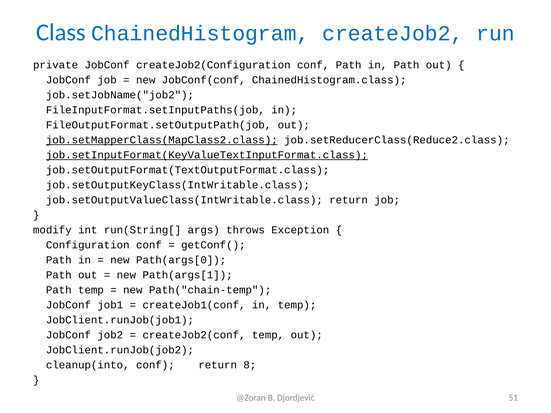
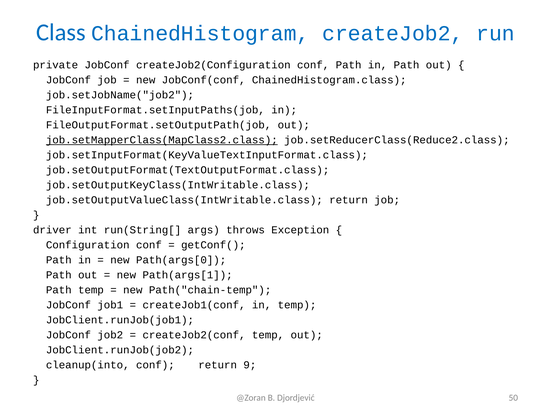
job.setInputFormat(KeyValueTextInputFormat.class underline: present -> none
modify: modify -> driver
8: 8 -> 9
51: 51 -> 50
